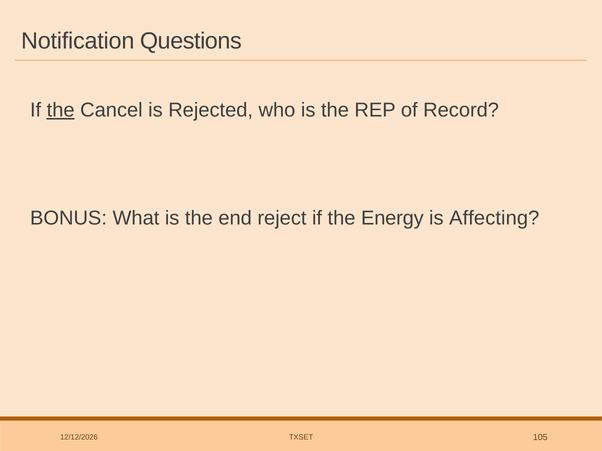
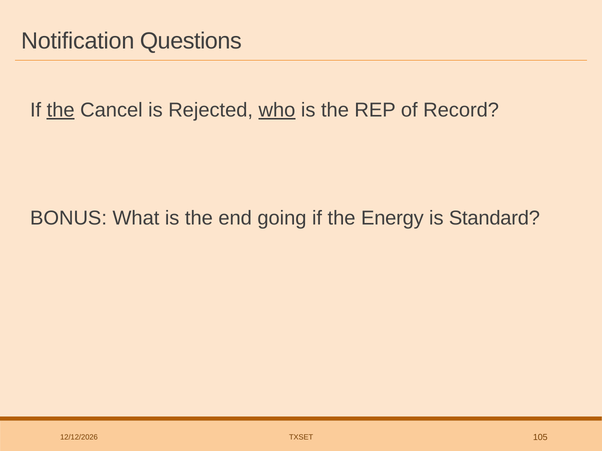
who underline: none -> present
reject: reject -> going
Affecting: Affecting -> Standard
